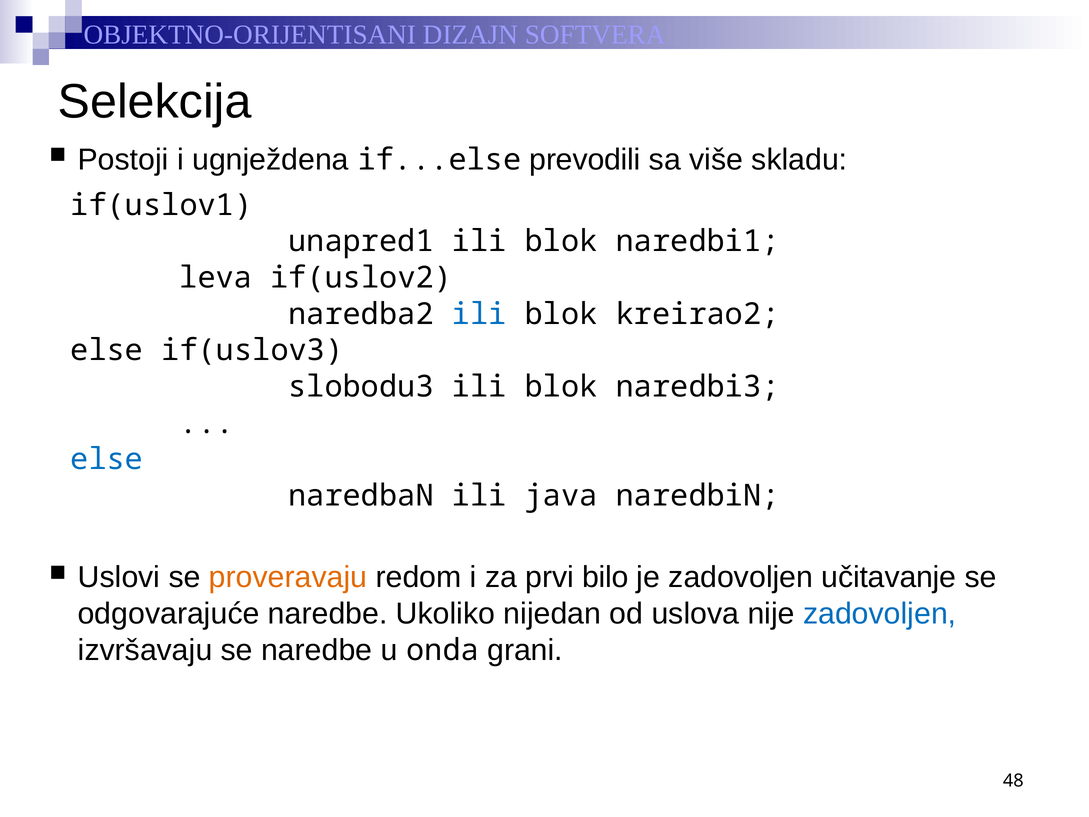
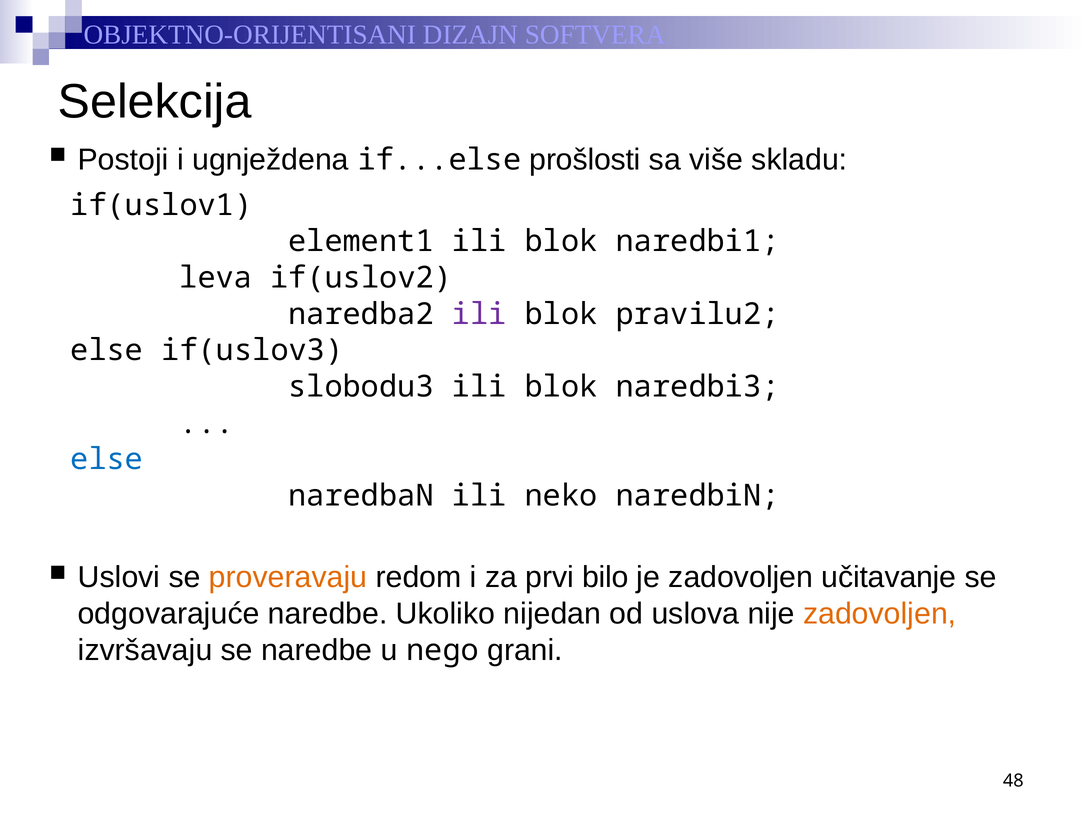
prevodili: prevodili -> prošlosti
unapred1: unapred1 -> element1
ili at (479, 314) colour: blue -> purple
kreirao2: kreirao2 -> pravilu2
java: java -> neko
zadovoljen at (880, 614) colour: blue -> orange
onda: onda -> nego
